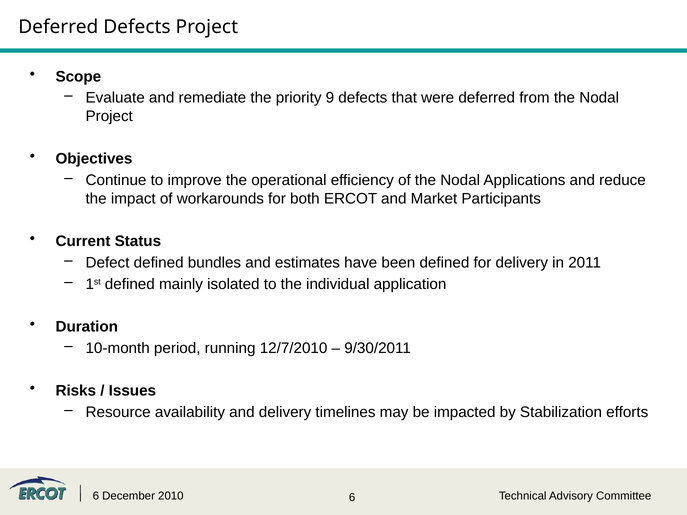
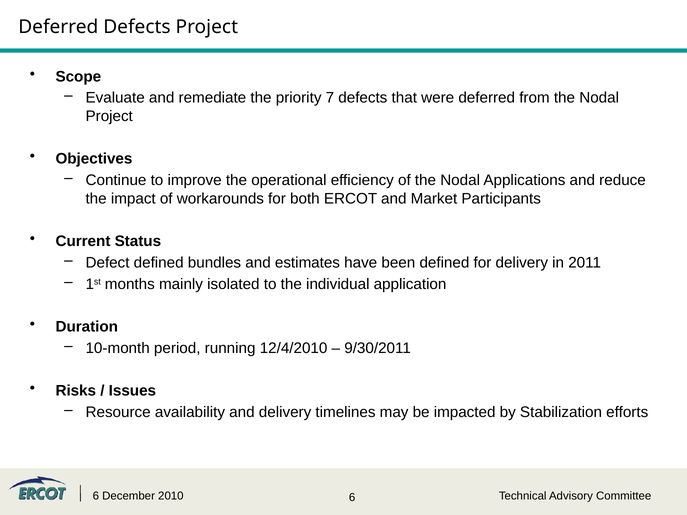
9: 9 -> 7
1st defined: defined -> months
12/7/2010: 12/7/2010 -> 12/4/2010
